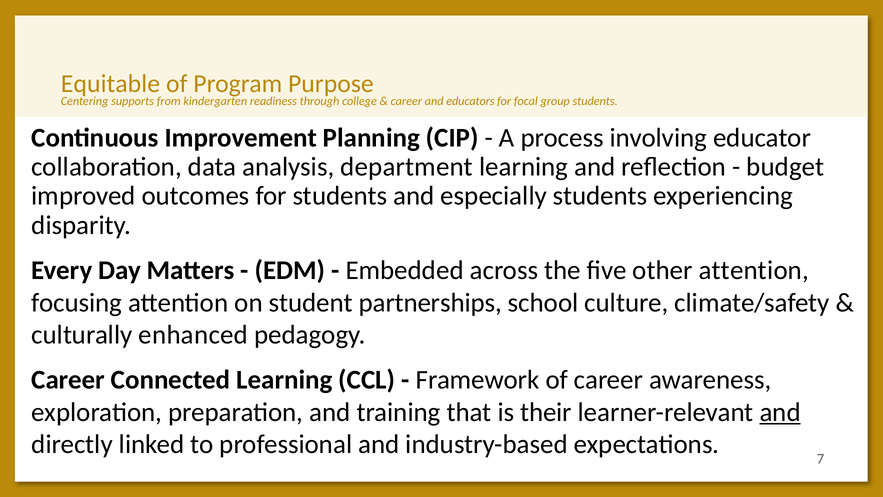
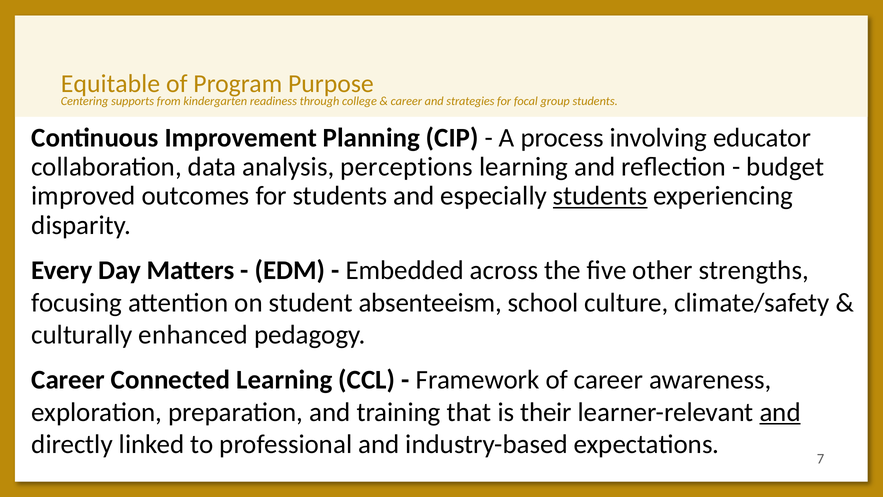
educators: educators -> strategies
analysis department: department -> perceptions
students at (600, 196) underline: none -> present
other attention: attention -> strengths
partnerships: partnerships -> absenteeism
